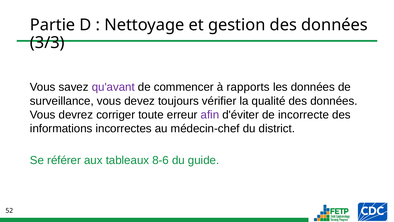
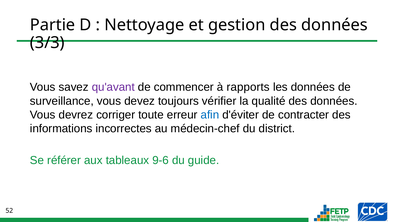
afin colour: purple -> blue
incorrecte: incorrecte -> contracter
8-6: 8-6 -> 9-6
